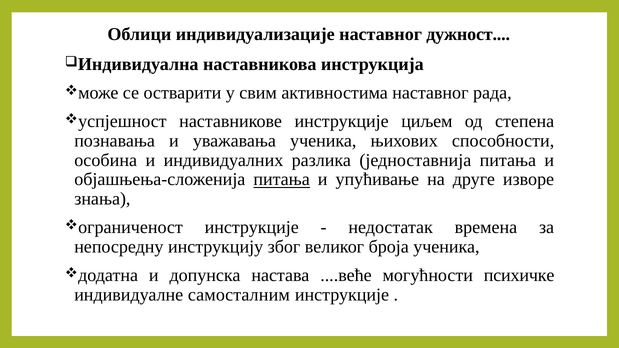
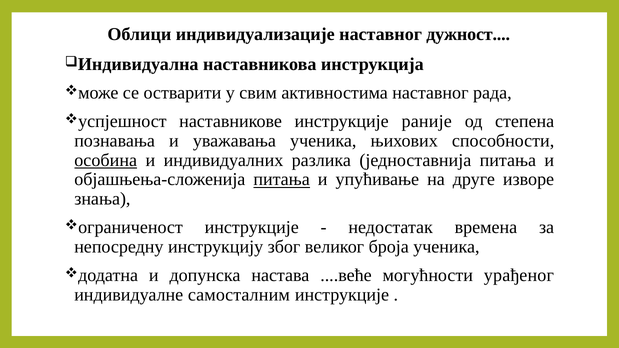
циљем: циљем -> раније
особина underline: none -> present
психичке: психичке -> урађеног
